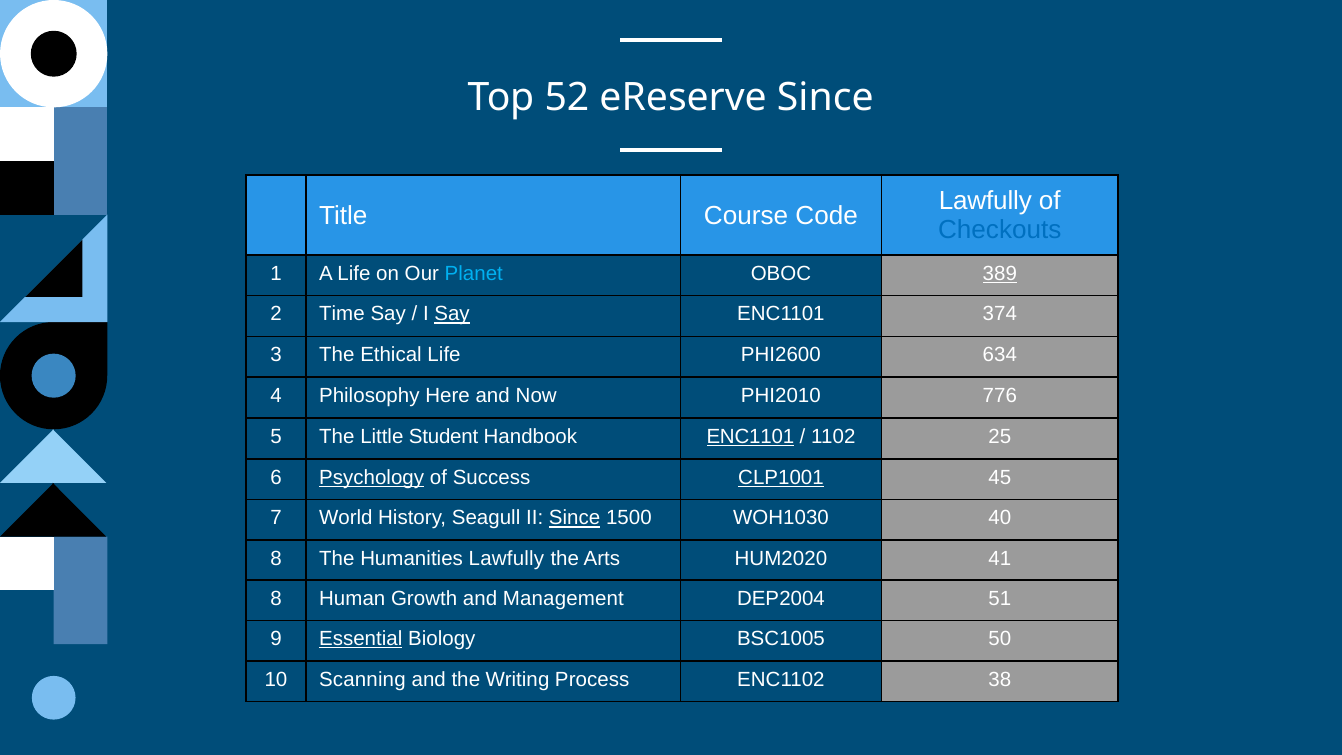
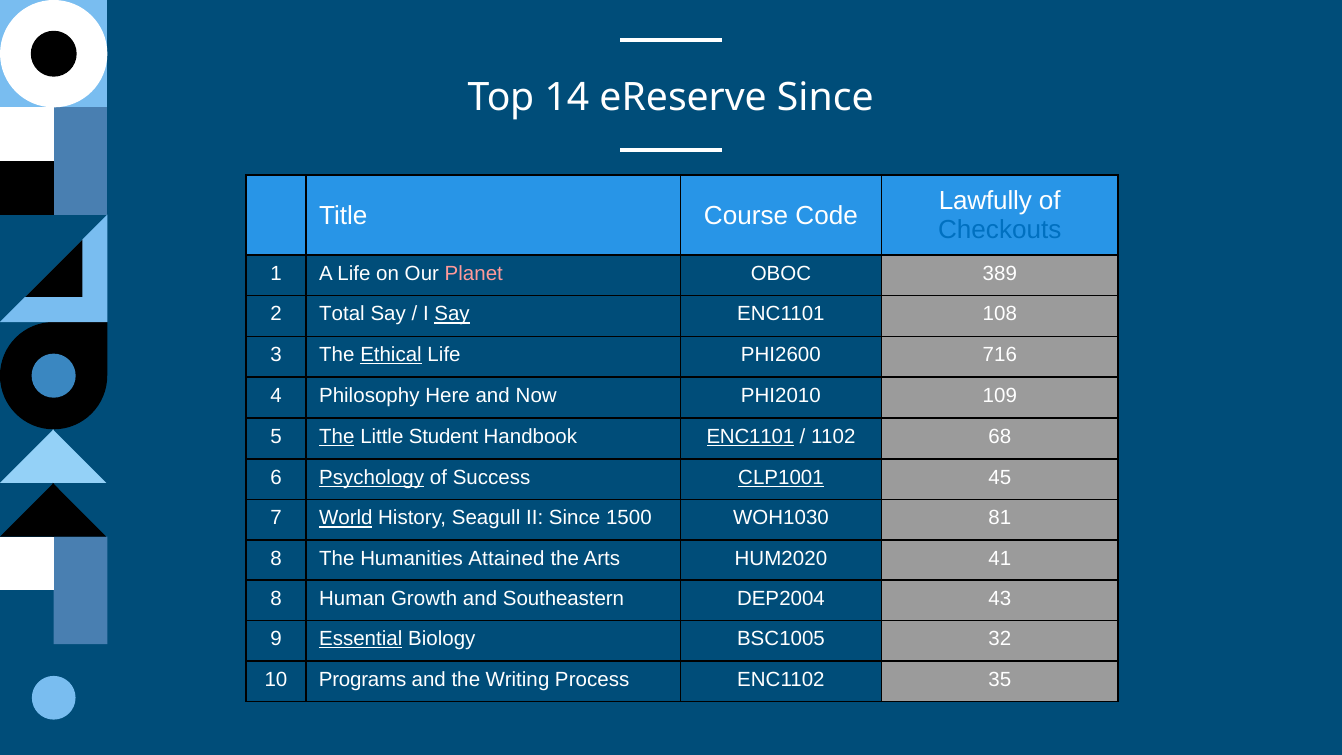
52: 52 -> 14
Planet colour: light blue -> pink
389 underline: present -> none
Time: Time -> Total
374: 374 -> 108
Ethical underline: none -> present
634: 634 -> 716
776: 776 -> 109
The at (337, 436) underline: none -> present
25: 25 -> 68
World underline: none -> present
Since at (575, 518) underline: present -> none
40: 40 -> 81
Humanities Lawfully: Lawfully -> Attained
Management: Management -> Southeastern
51: 51 -> 43
50: 50 -> 32
Scanning: Scanning -> Programs
38: 38 -> 35
